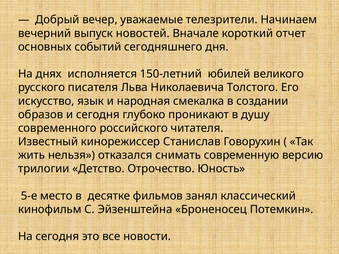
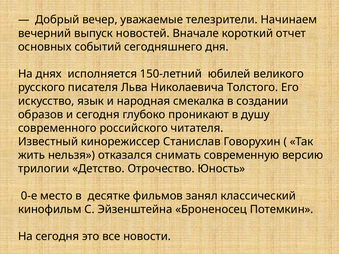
5-е: 5-е -> 0-е
